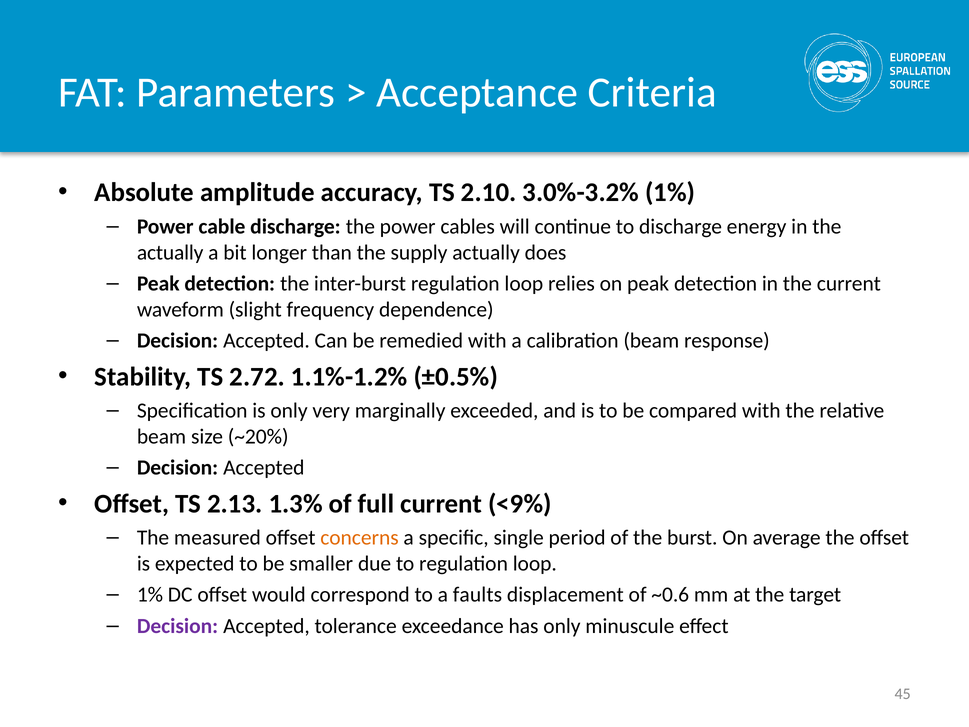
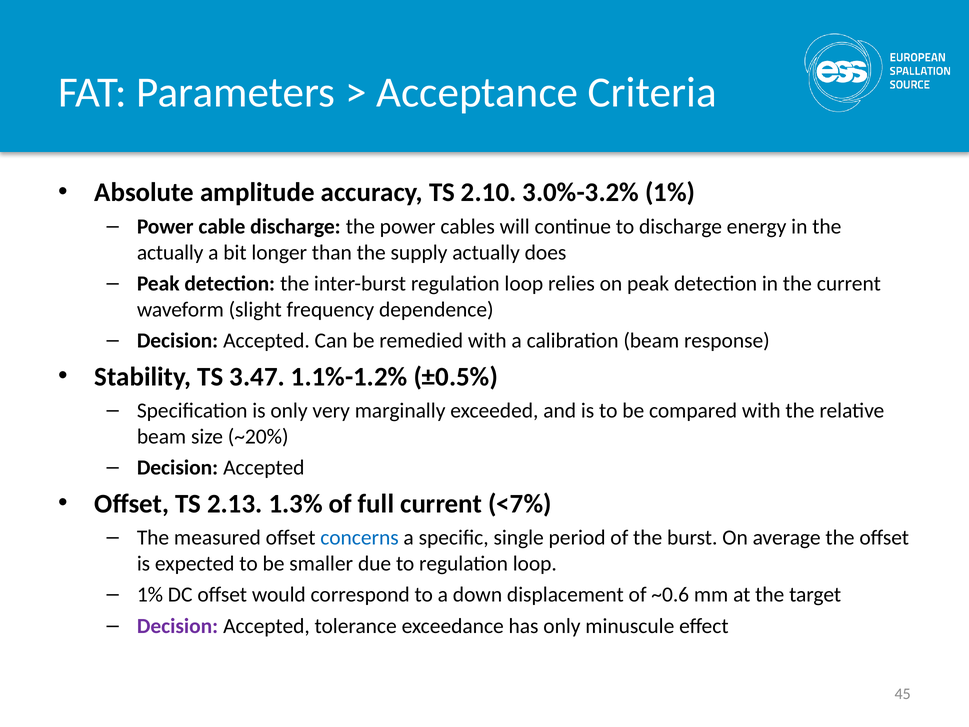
2.72: 2.72 -> 3.47
<9%: <9% -> <7%
concerns colour: orange -> blue
faults: faults -> down
